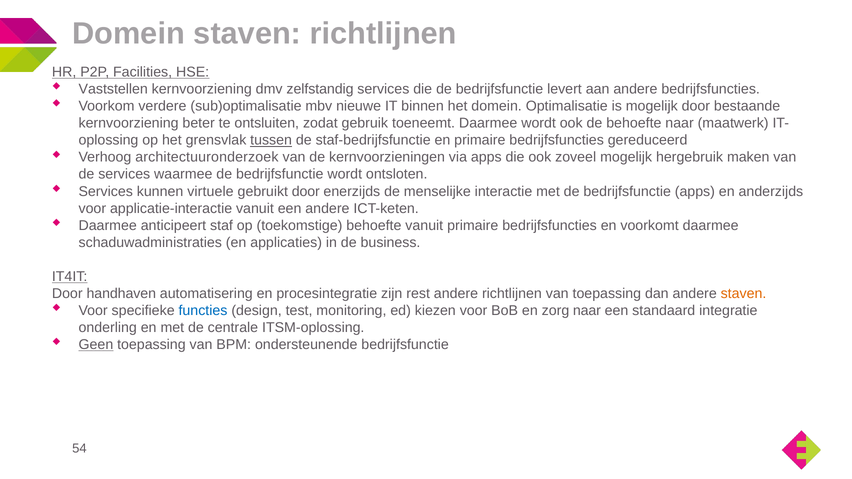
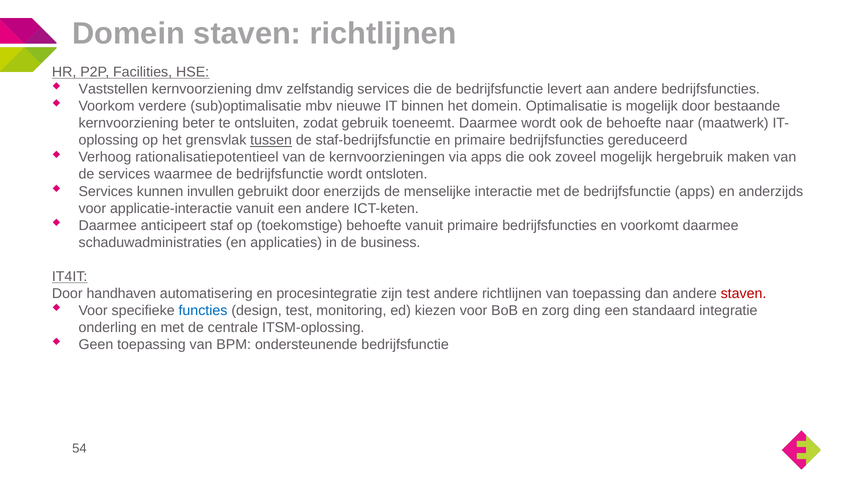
architectuuronderzoek: architectuuronderzoek -> rationalisatiepotentieel
virtuele: virtuele -> invullen
zijn rest: rest -> test
staven at (744, 294) colour: orange -> red
zorg naar: naar -> ding
Geen underline: present -> none
